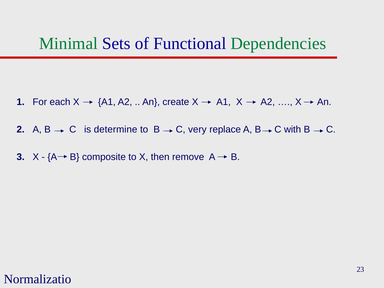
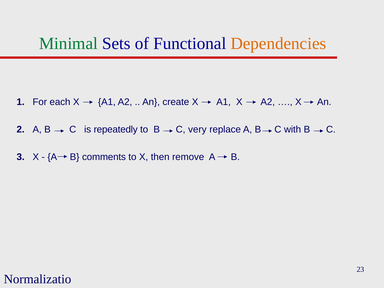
Dependencies colour: green -> orange
determine: determine -> repeatedly
composite: composite -> comments
